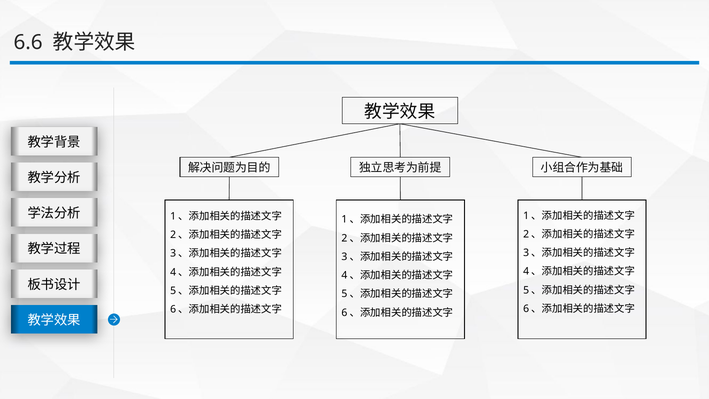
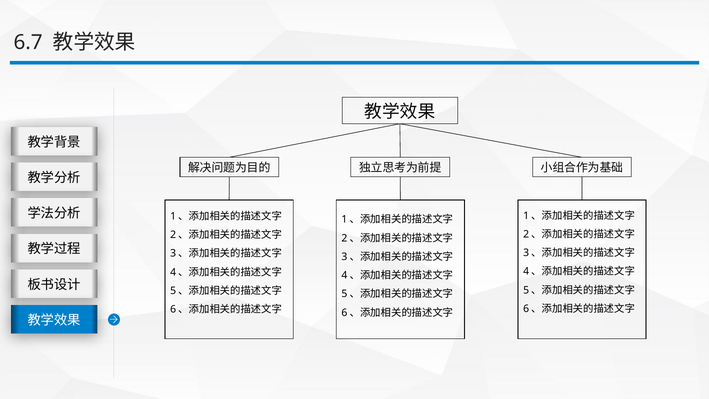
6.6: 6.6 -> 6.7
